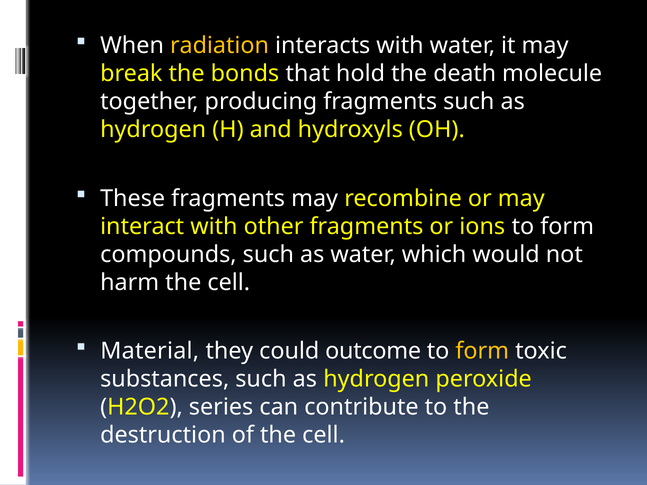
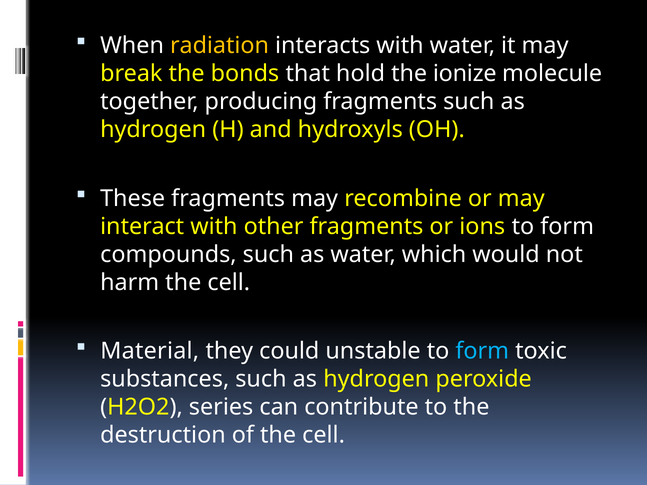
death: death -> ionize
outcome: outcome -> unstable
form at (482, 351) colour: yellow -> light blue
